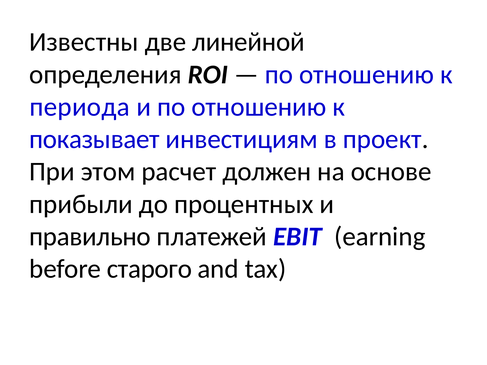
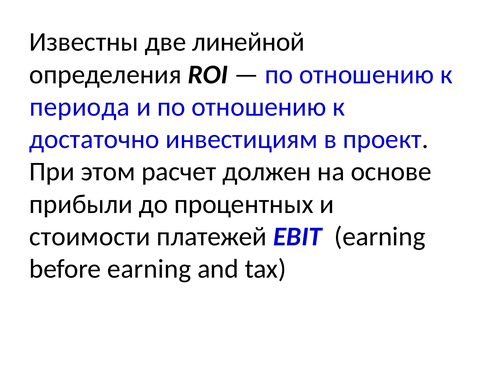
показывает: показывает -> достаточно
правильно: правильно -> стоимости
before старого: старого -> earning
